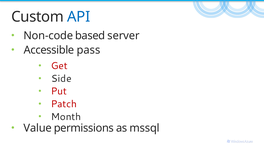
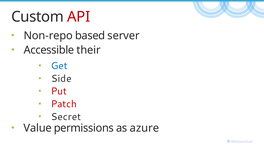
API colour: blue -> red
Non-code: Non-code -> Non-repo
pass: pass -> their
Get colour: red -> blue
Month: Month -> Secret
mssql: mssql -> azure
